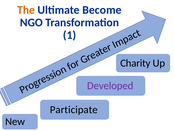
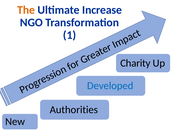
Become: Become -> Increase
Developed colour: purple -> blue
Participate: Participate -> Authorities
